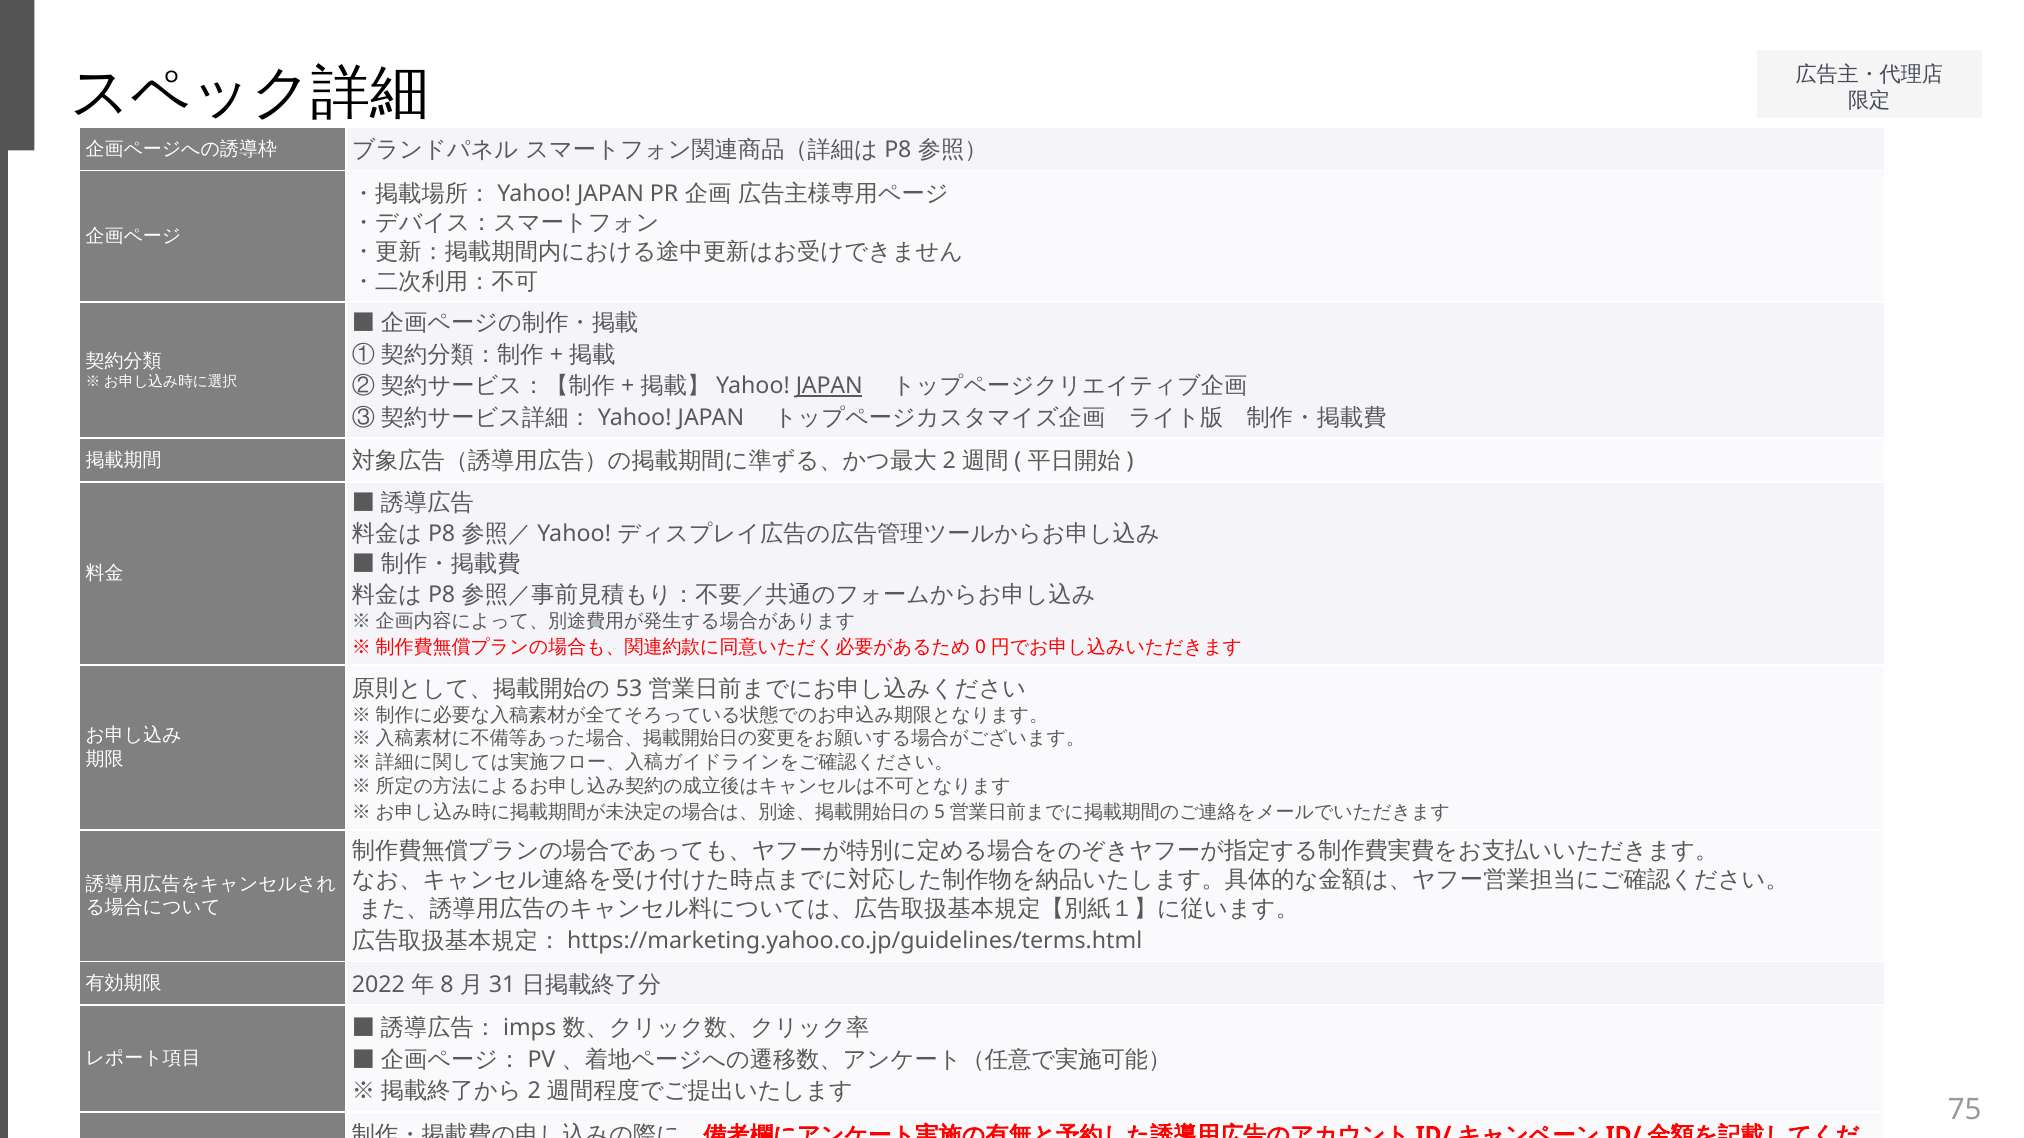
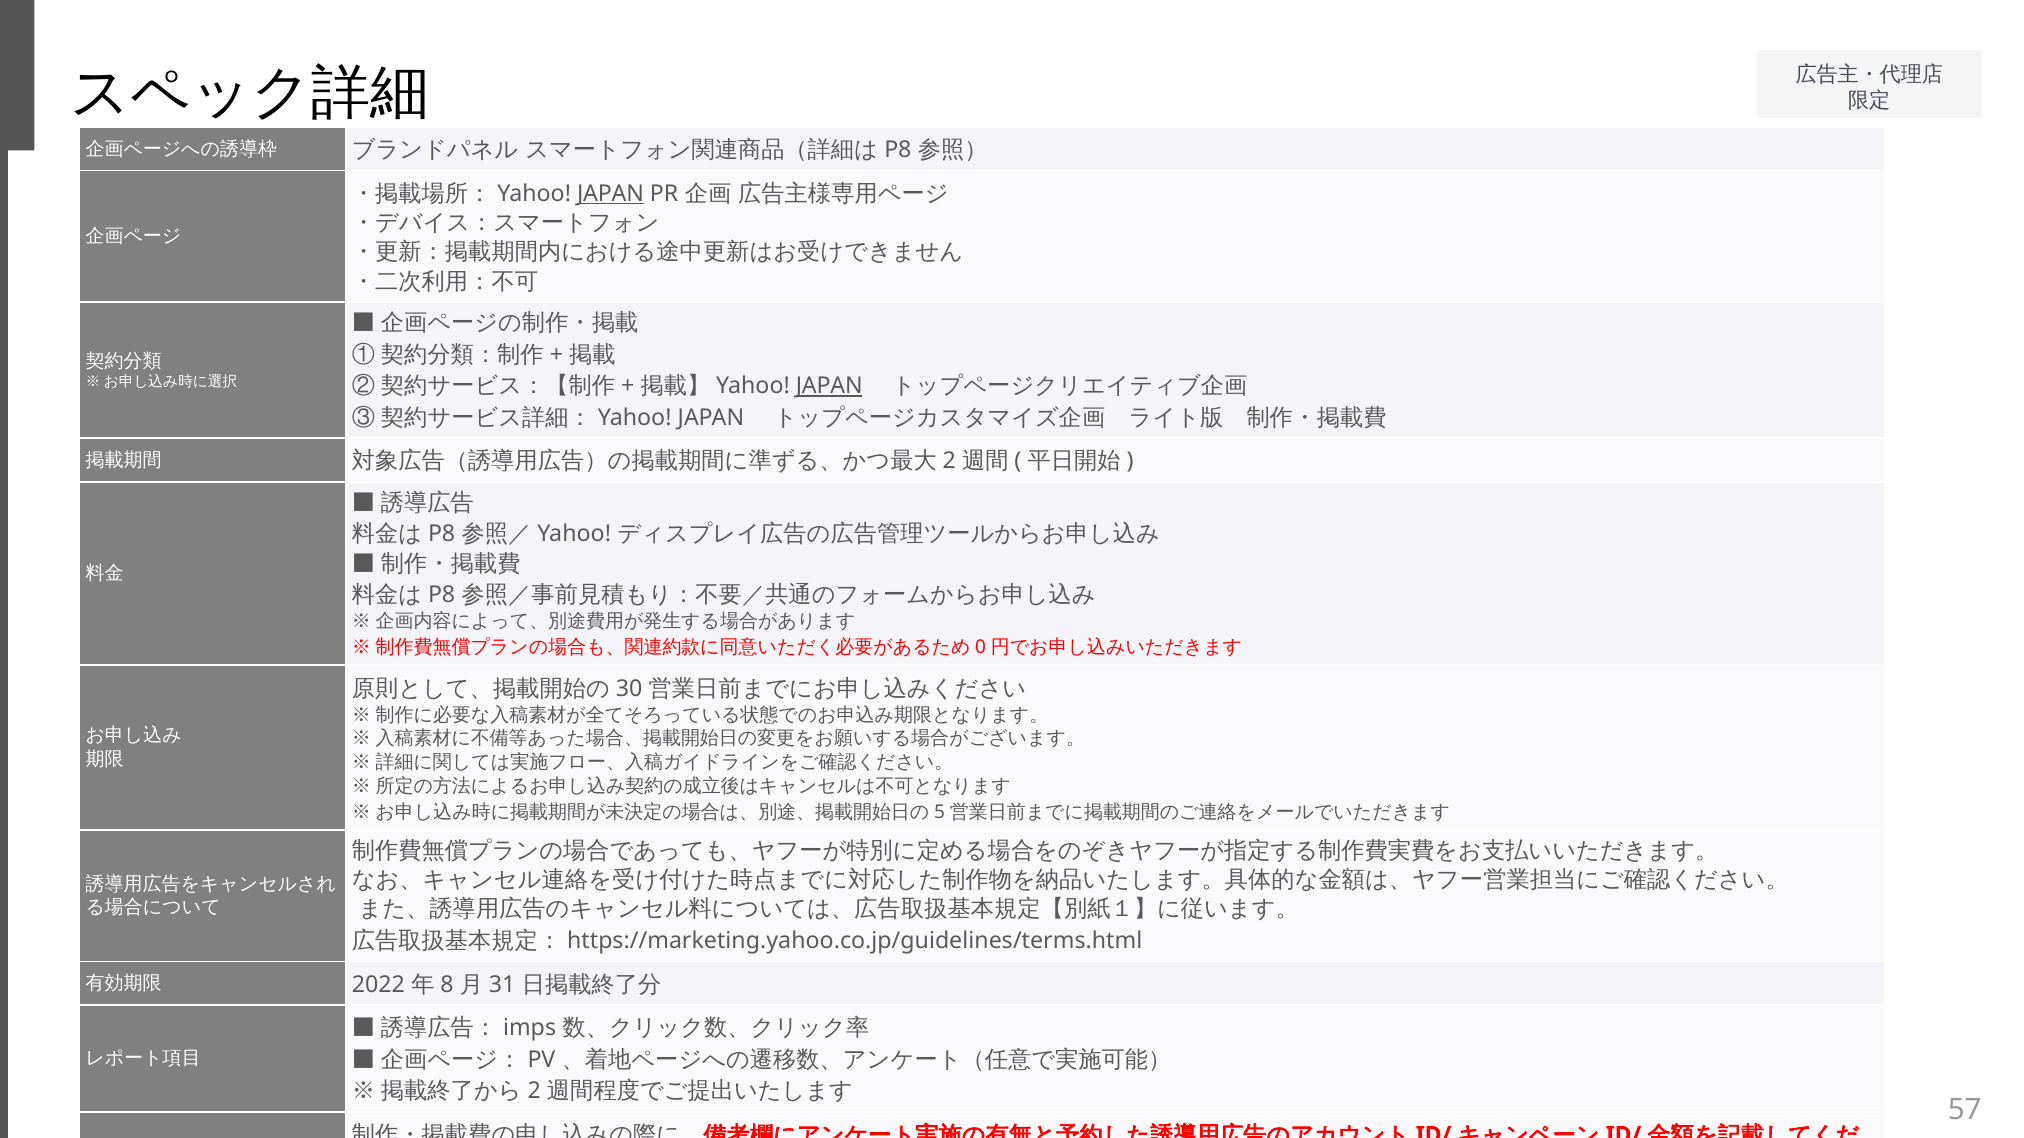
JAPAN at (610, 194) underline: none -> present
53: 53 -> 30
75: 75 -> 57
